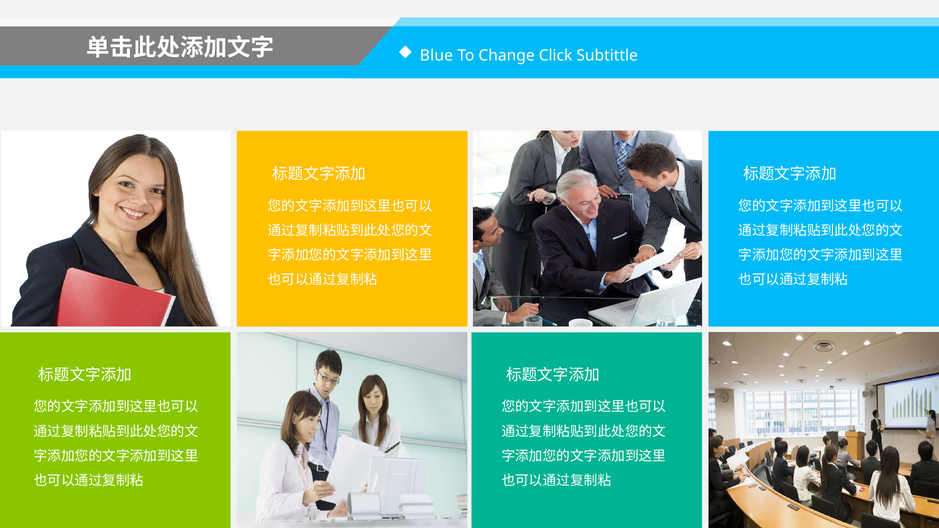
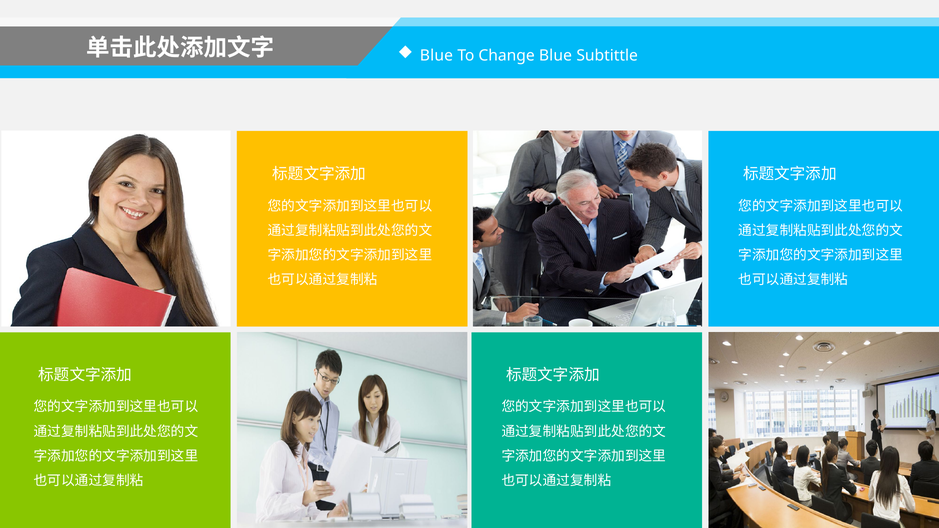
Change Click: Click -> Blue
